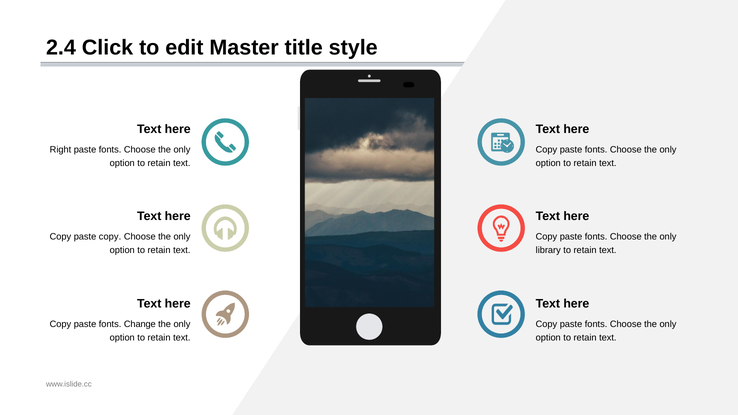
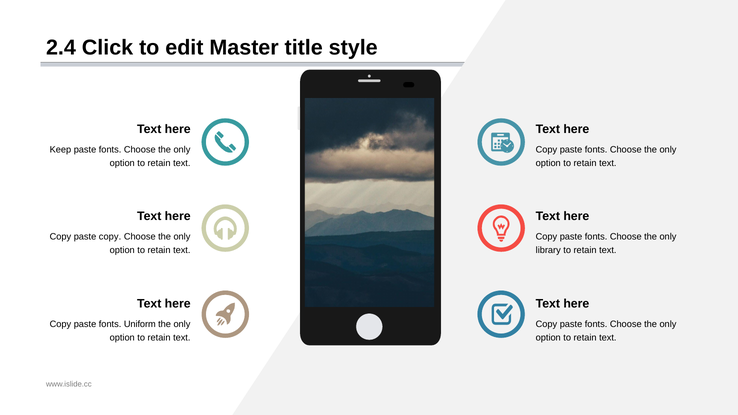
Right: Right -> Keep
Change: Change -> Uniform
